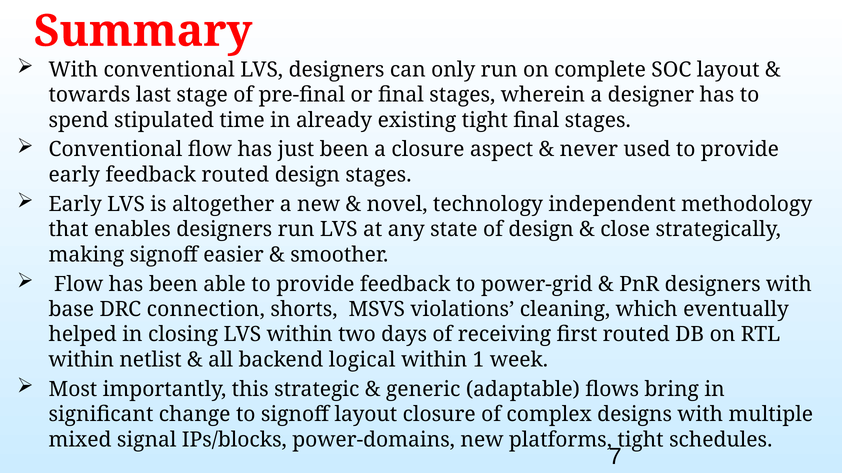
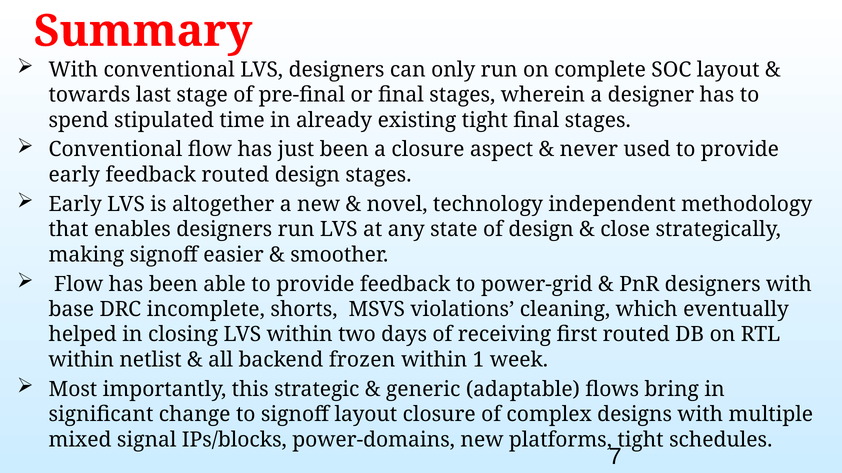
connection: connection -> incomplete
logical: logical -> frozen
